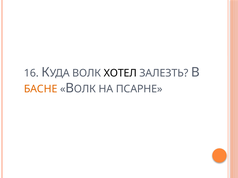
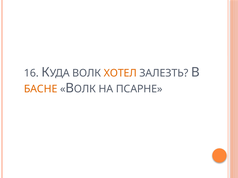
ХОТЕЛ colour: black -> orange
